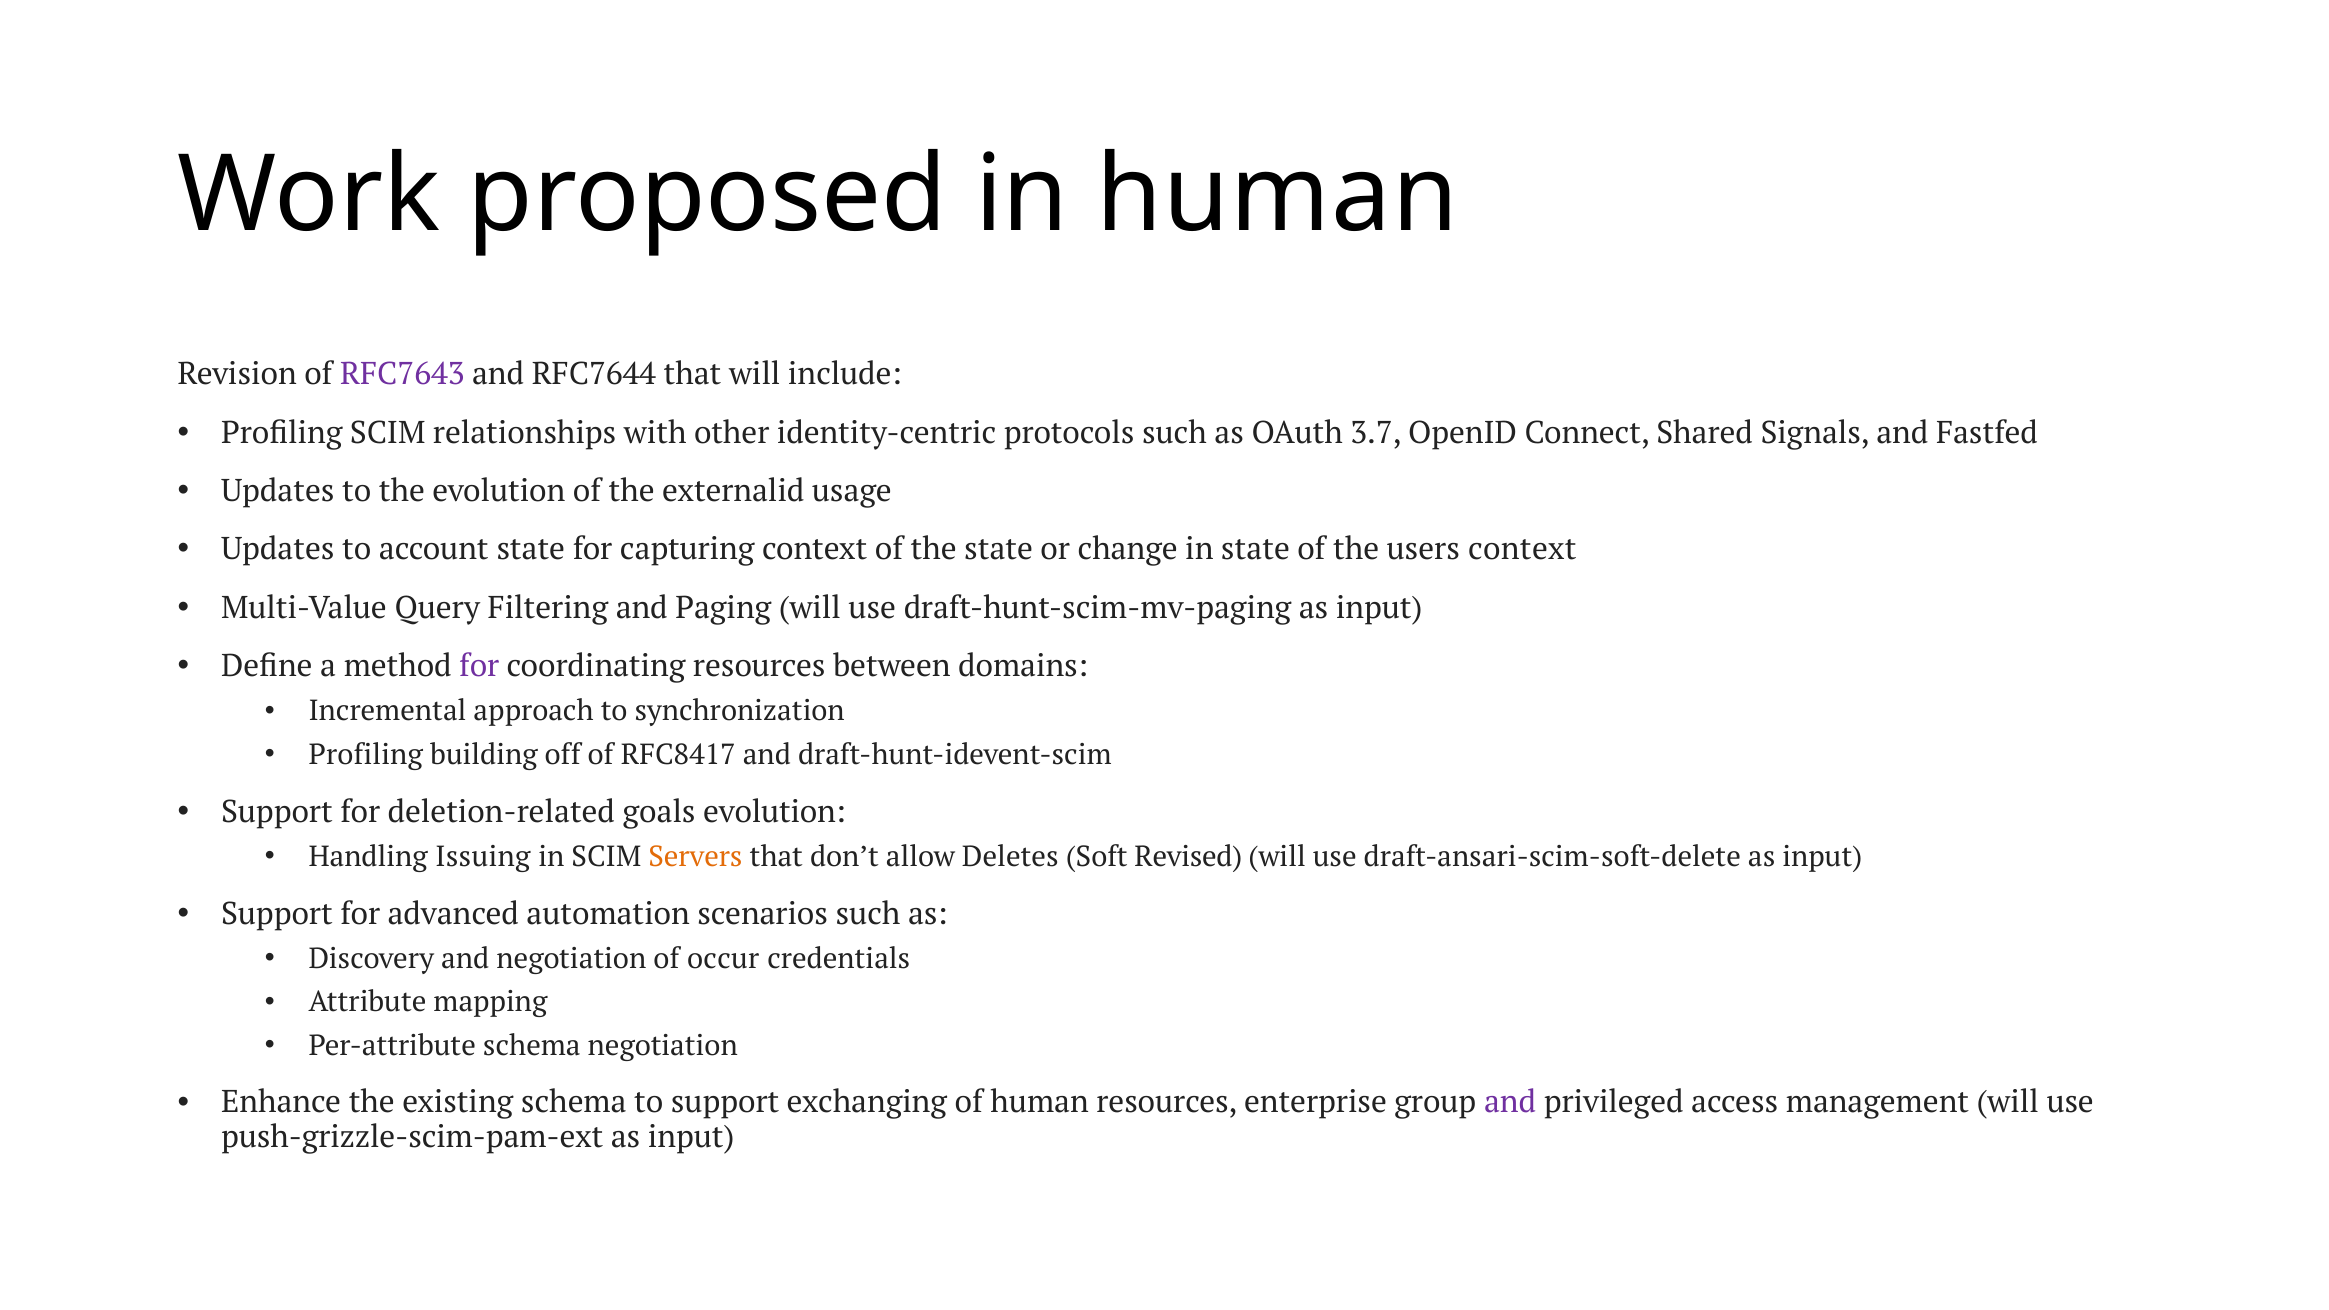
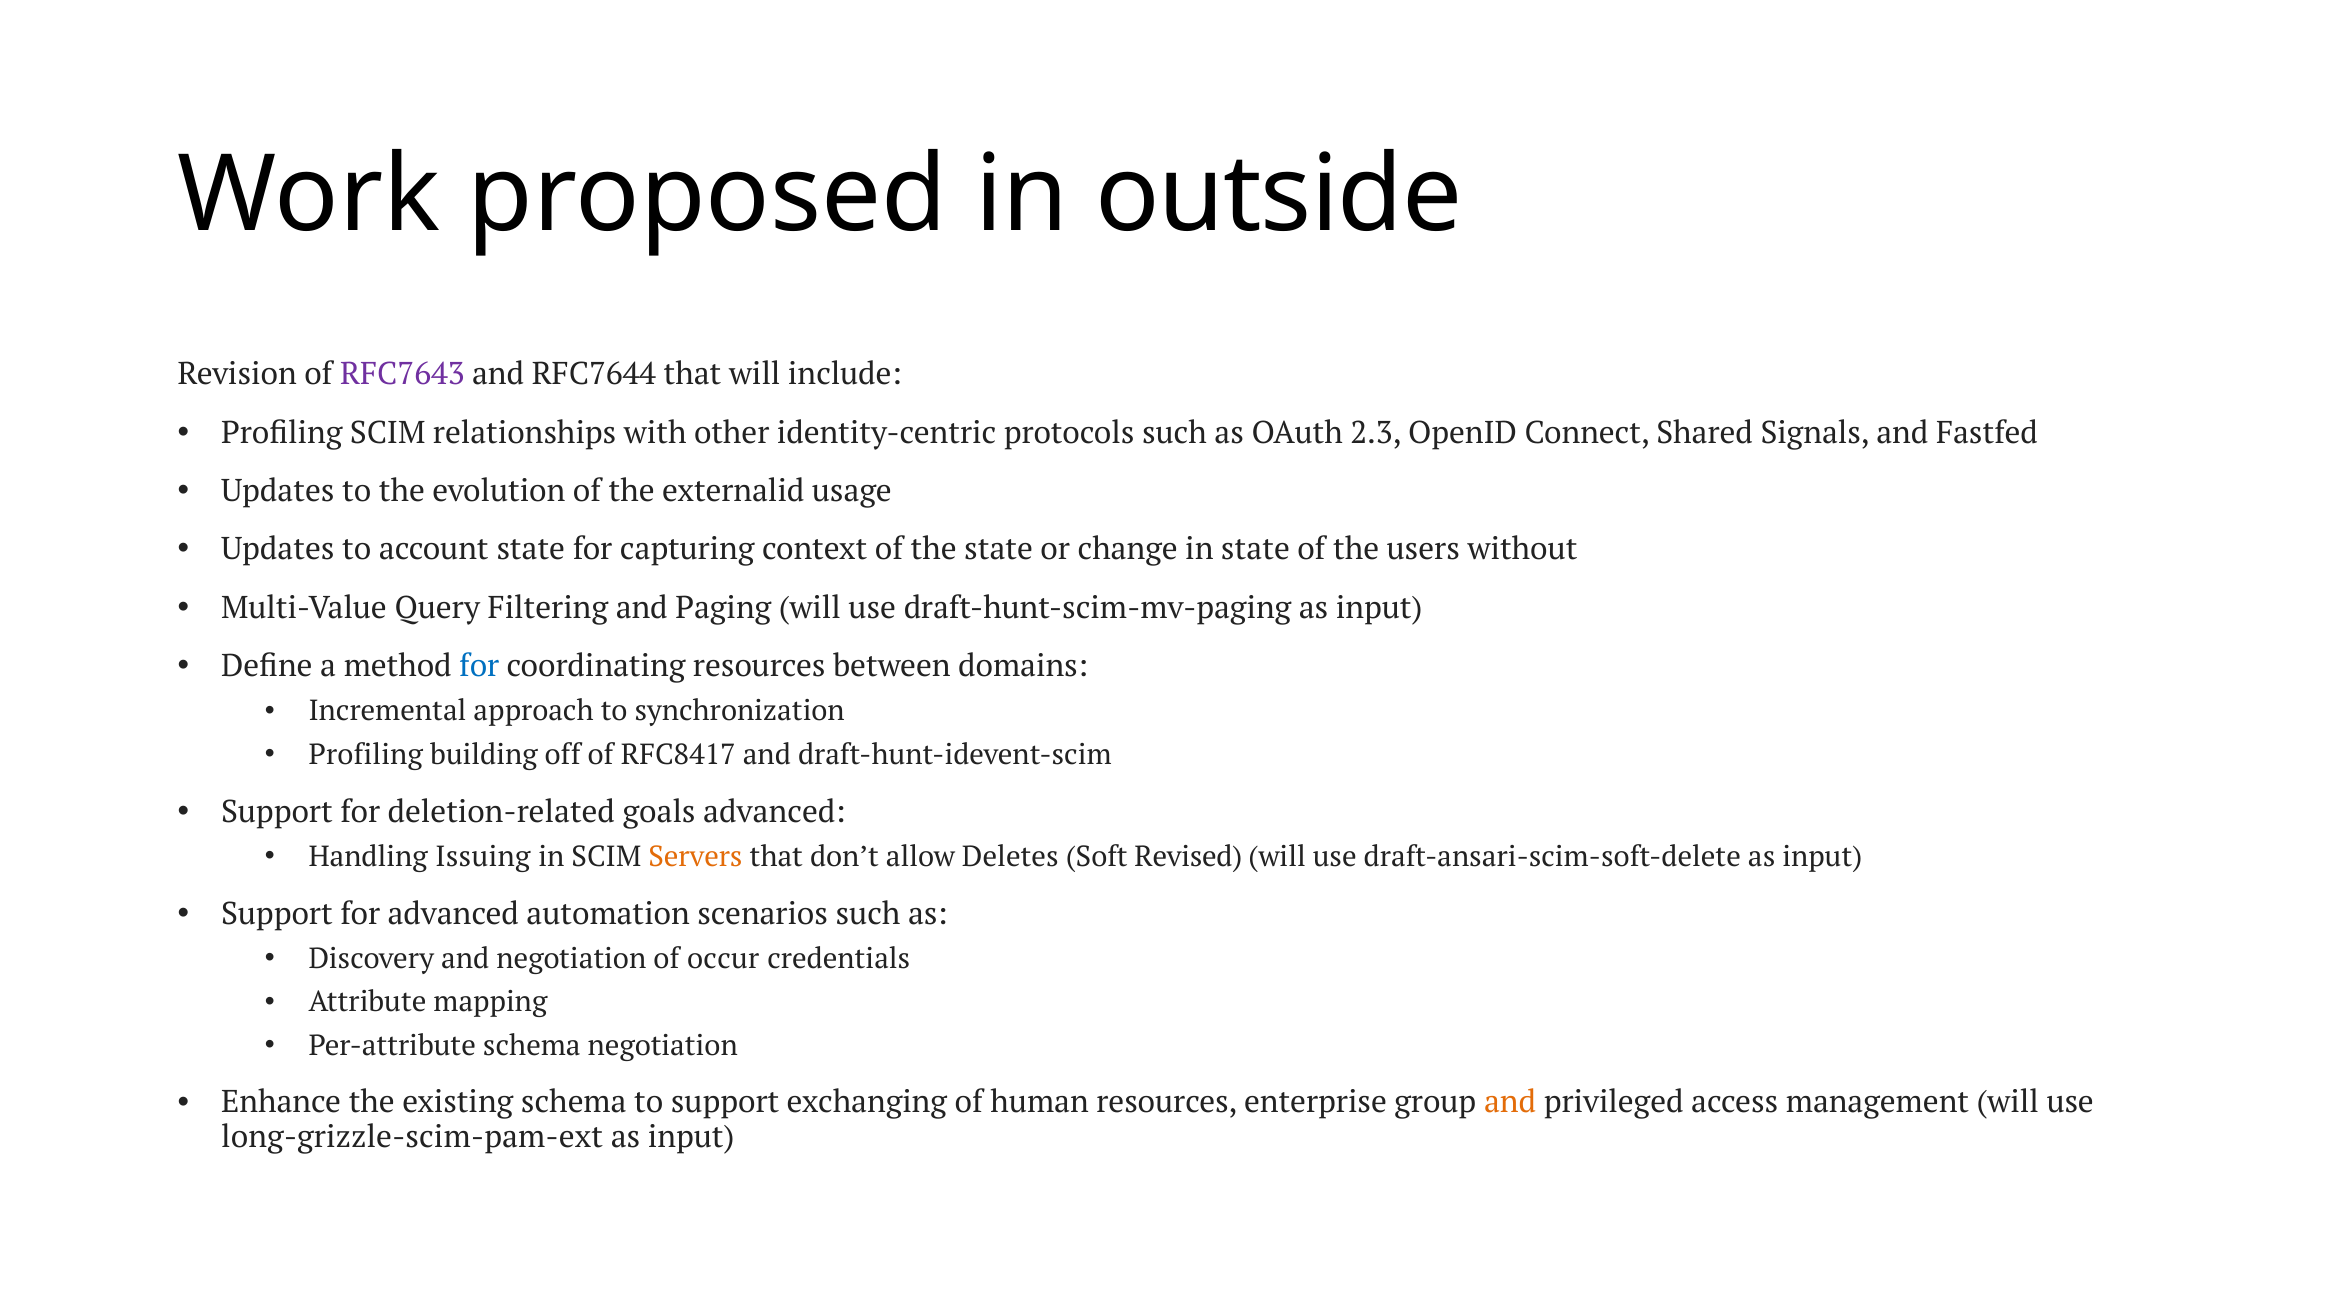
in human: human -> outside
3.7: 3.7 -> 2.3
users context: context -> without
for at (479, 666) colour: purple -> blue
goals evolution: evolution -> advanced
and at (1510, 1103) colour: purple -> orange
push-grizzle-scim-pam-ext: push-grizzle-scim-pam-ext -> long-grizzle-scim-pam-ext
